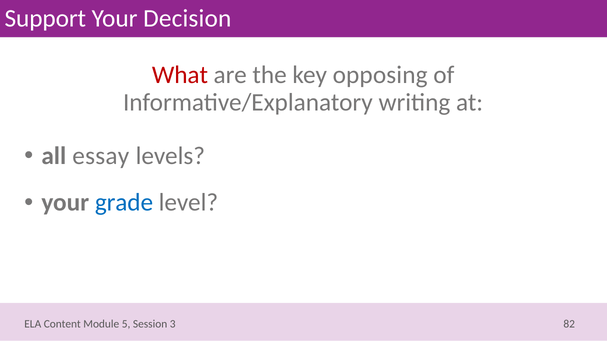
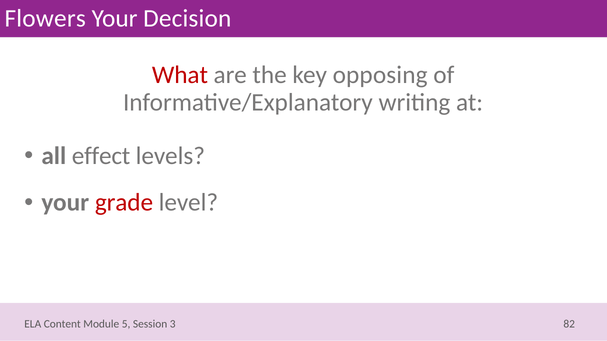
Support: Support -> Flowers
essay: essay -> effect
grade colour: blue -> red
